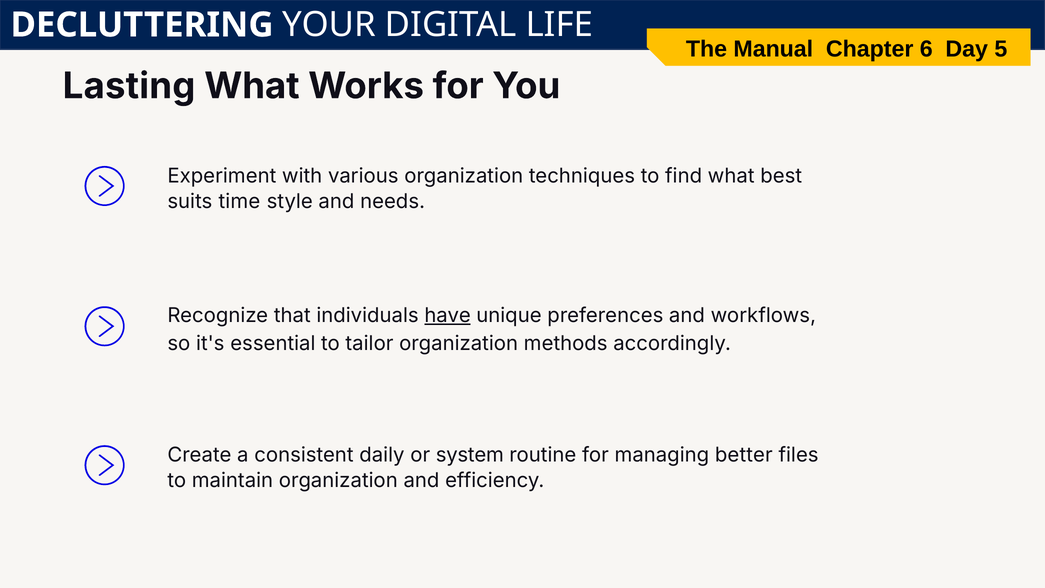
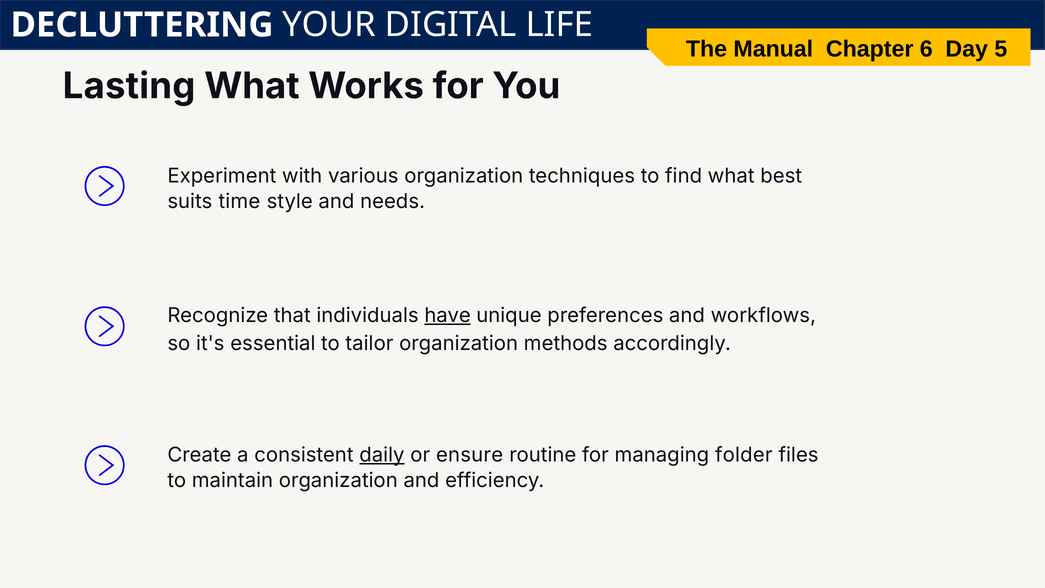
daily underline: none -> present
system: system -> ensure
better: better -> folder
